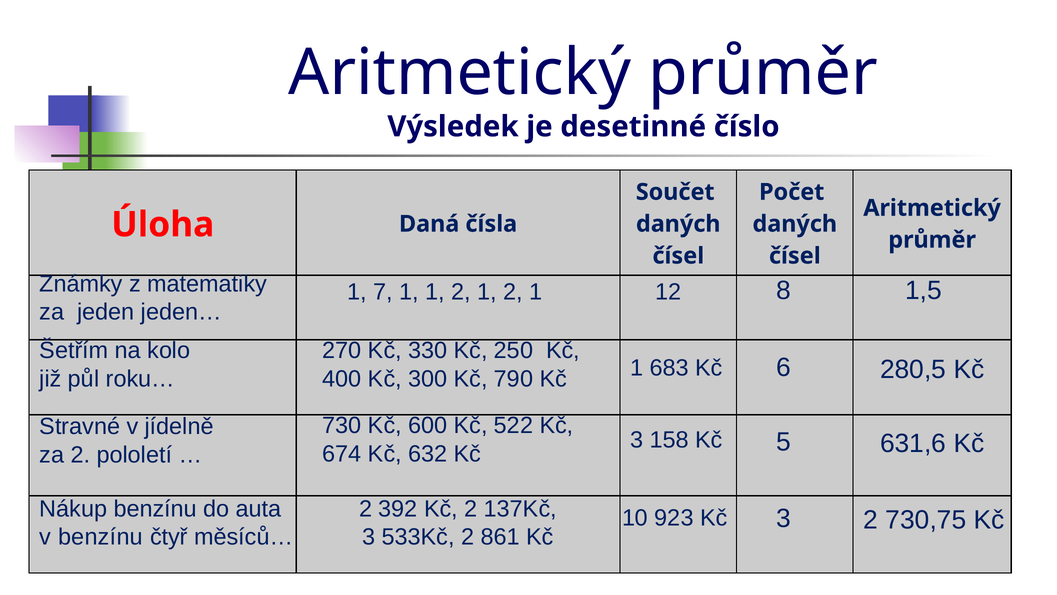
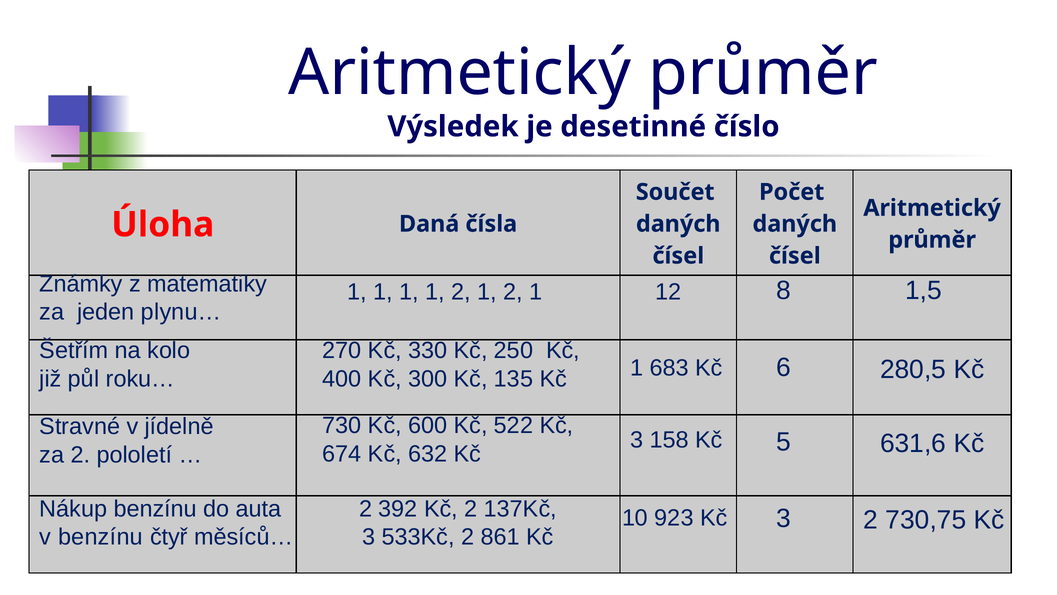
7 at (383, 292): 7 -> 1
jeden…: jeden… -> plynu…
790: 790 -> 135
